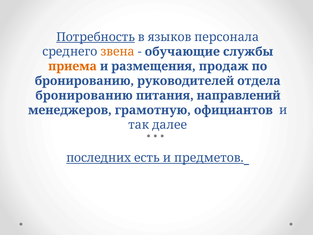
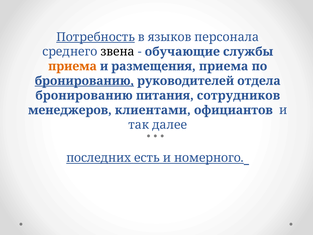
звена colour: orange -> black
размещения продаж: продаж -> приема
бронированию at (84, 81) underline: none -> present
направлений: направлений -> сотрудников
грамотную: грамотную -> клиентами
предметов: предметов -> номерного
